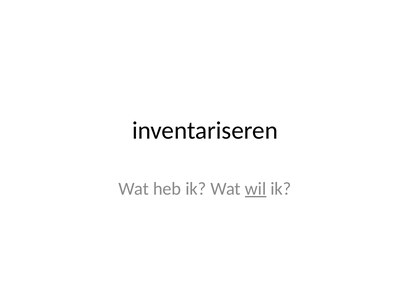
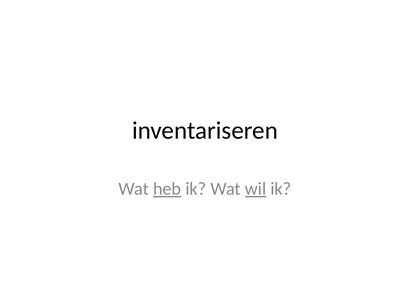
heb underline: none -> present
